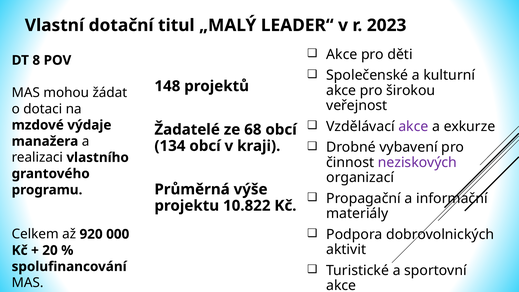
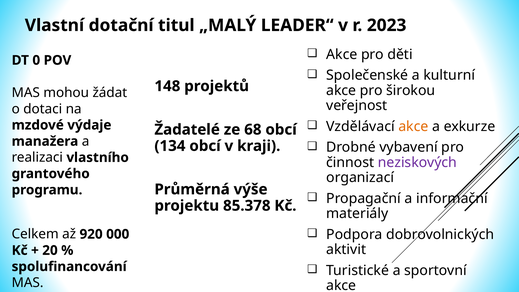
8: 8 -> 0
akce at (413, 126) colour: purple -> orange
10.822: 10.822 -> 85.378
